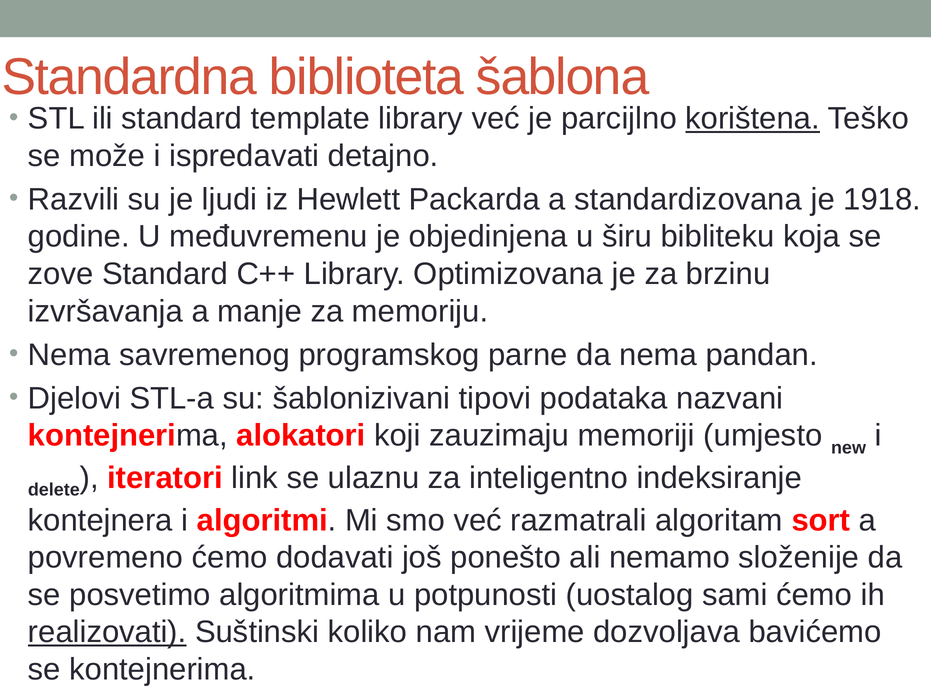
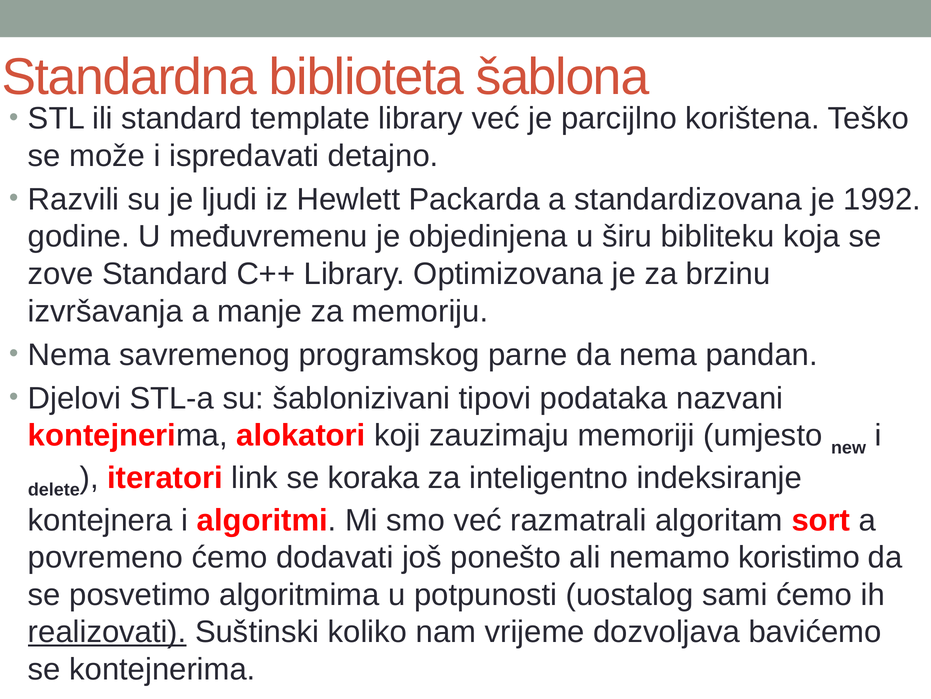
korištena underline: present -> none
1918: 1918 -> 1992
ulaznu: ulaznu -> koraka
složenije: složenije -> koristimo
